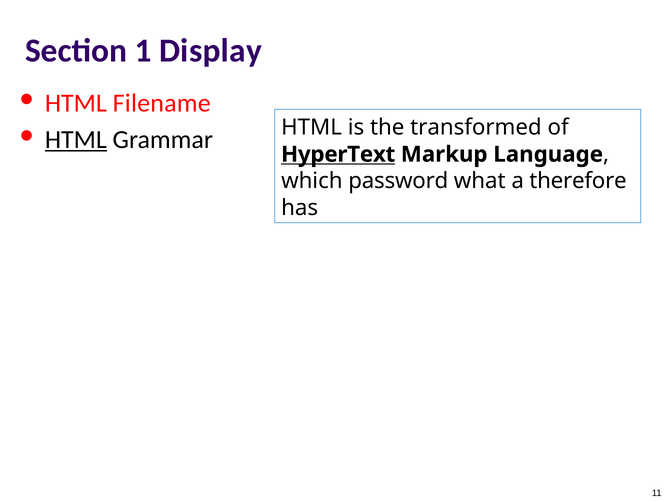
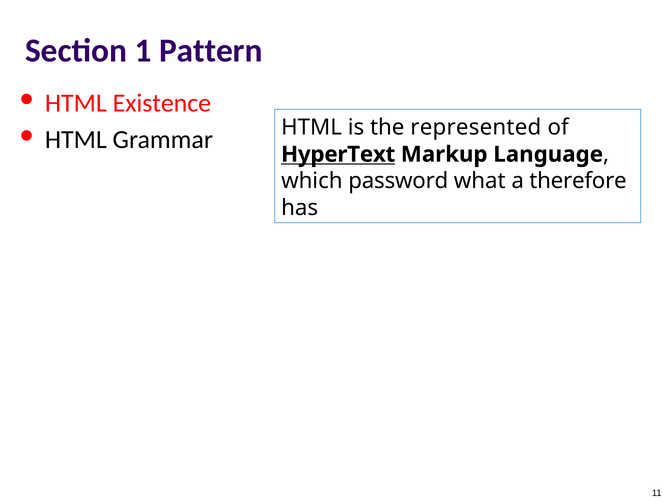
Display: Display -> Pattern
Filename: Filename -> Existence
HTML at (76, 140) underline: present -> none
transformed: transformed -> represented
